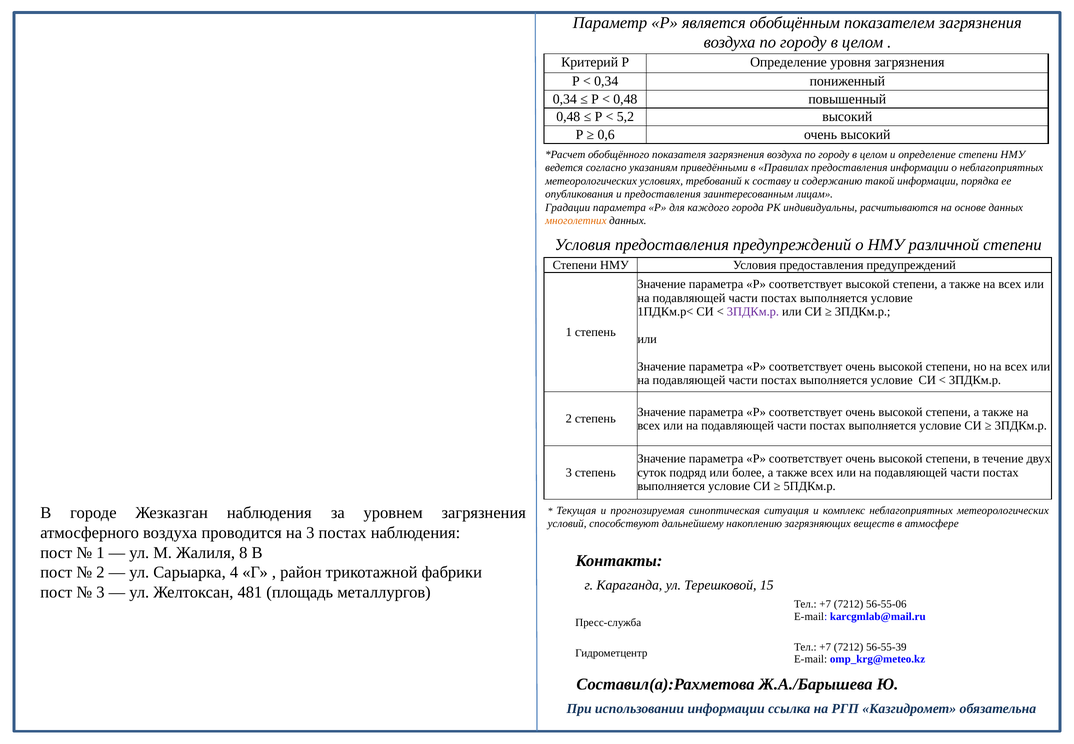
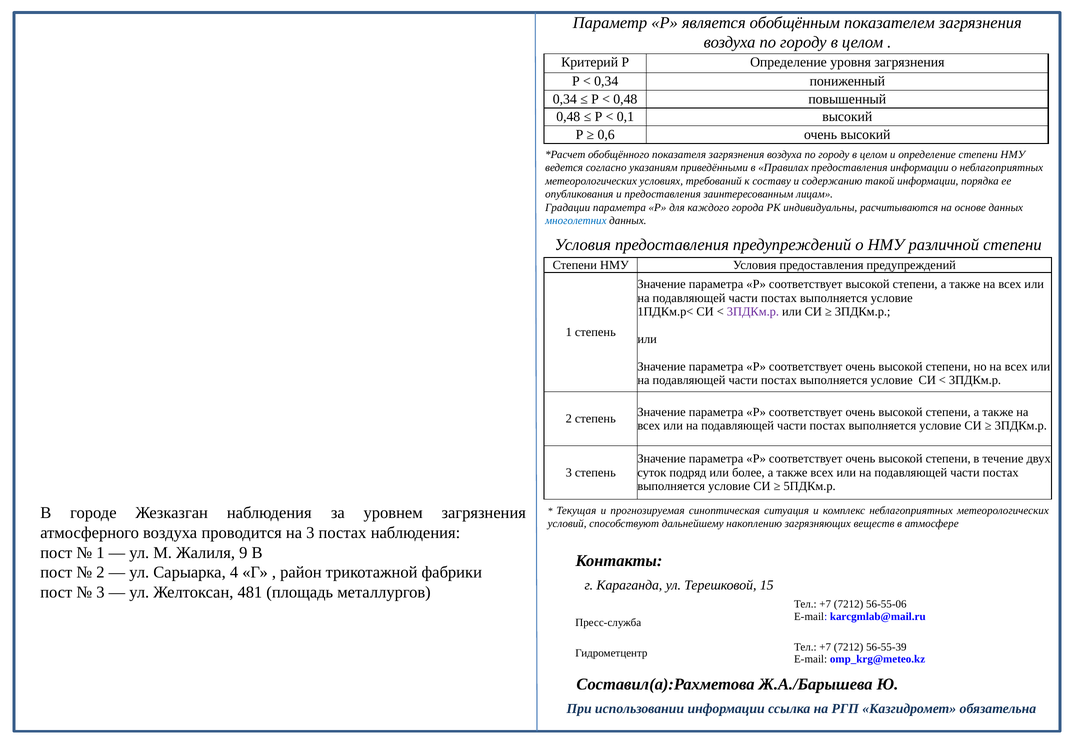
5,2: 5,2 -> 0,1
многолетних colour: orange -> blue
8: 8 -> 9
